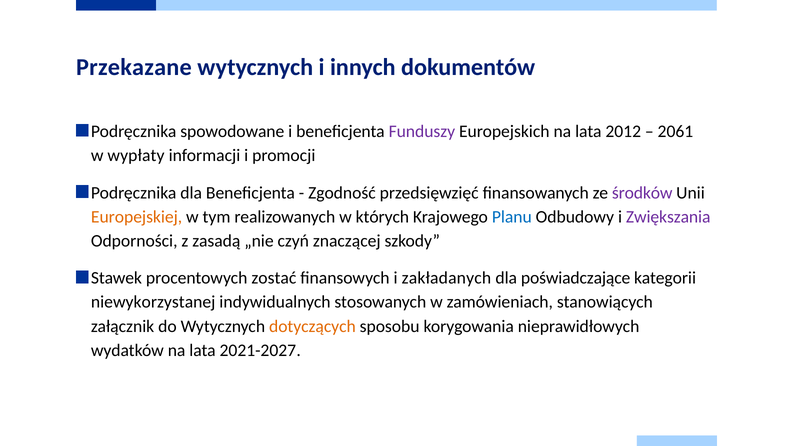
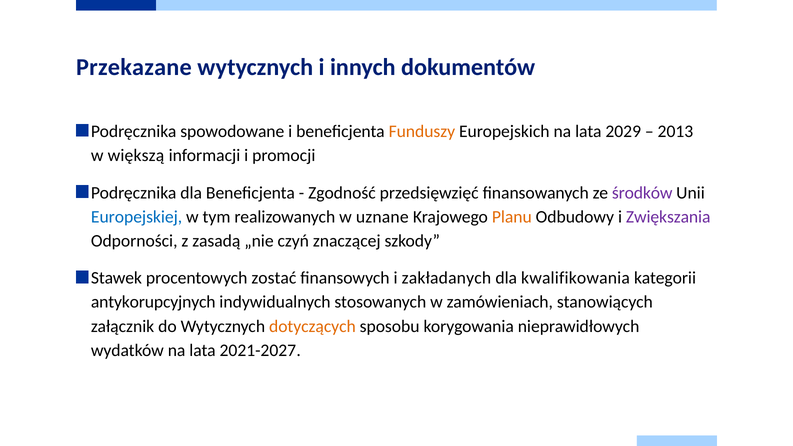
Funduszy colour: purple -> orange
2012: 2012 -> 2029
2061: 2061 -> 2013
wypłaty: wypłaty -> większą
Europejskiej colour: orange -> blue
których: których -> uznane
Planu colour: blue -> orange
poświadczające: poświadczające -> kwalifikowania
niewykorzystanej: niewykorzystanej -> antykorupcyjnych
